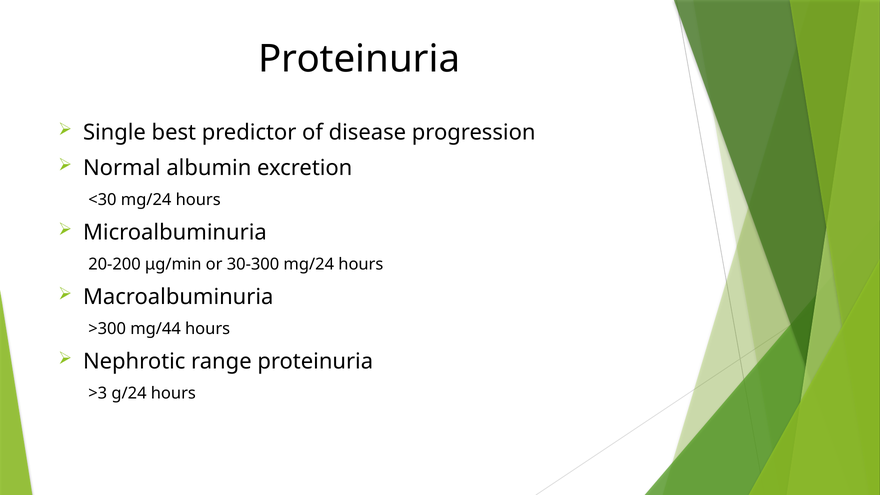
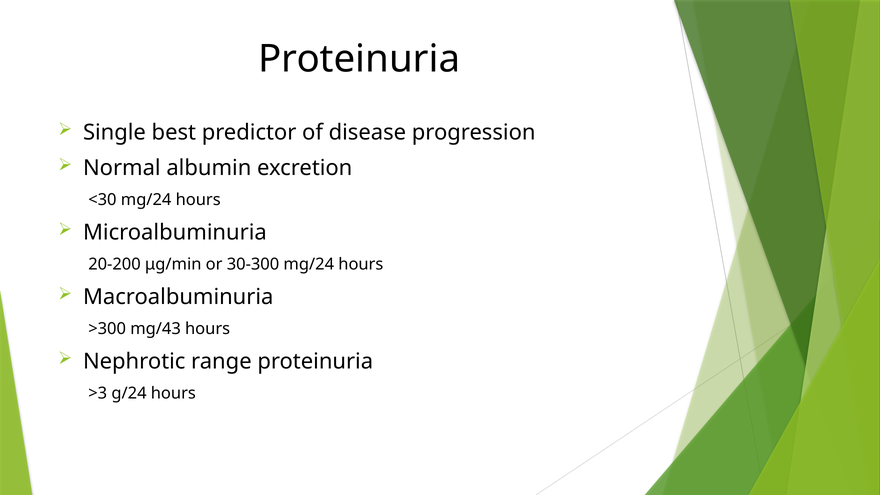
mg/44: mg/44 -> mg/43
